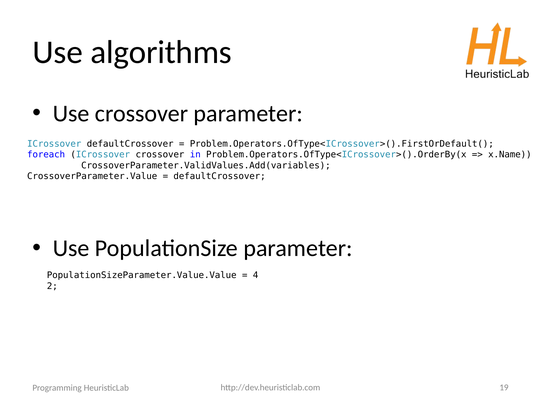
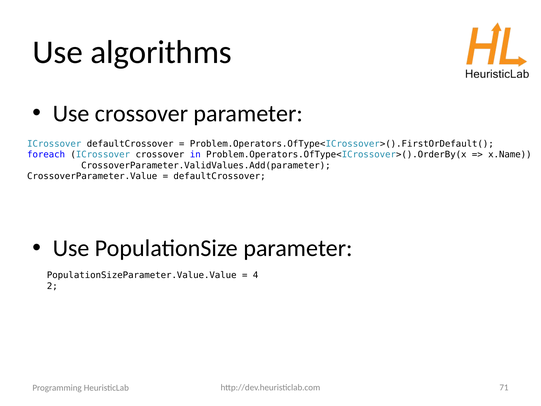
CrossoverParameter.ValidValues.Add(variables: CrossoverParameter.ValidValues.Add(variables -> CrossoverParameter.ValidValues.Add(parameter
19: 19 -> 71
